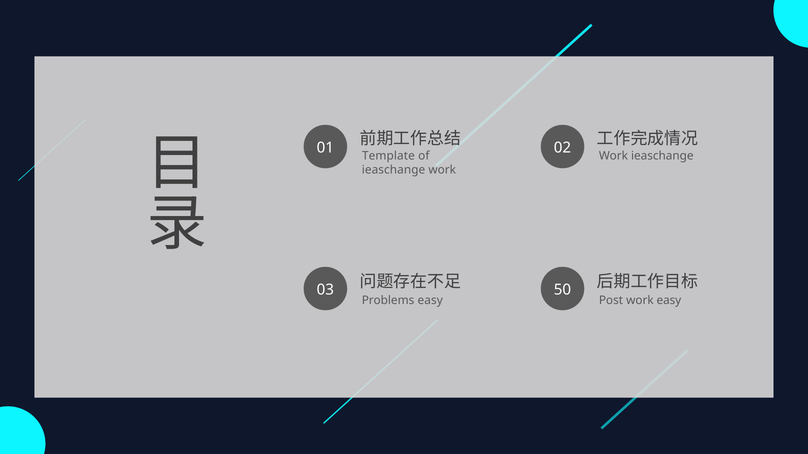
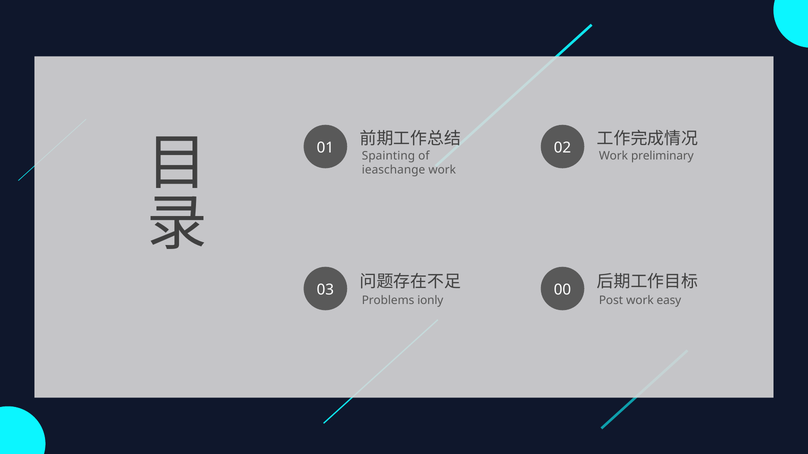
Template: Template -> Spainting
Work ieaschange: ieaschange -> preliminary
50: 50 -> 00
Problems easy: easy -> ionly
